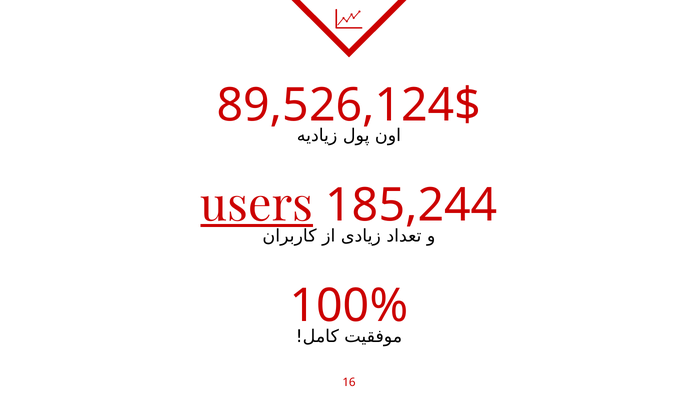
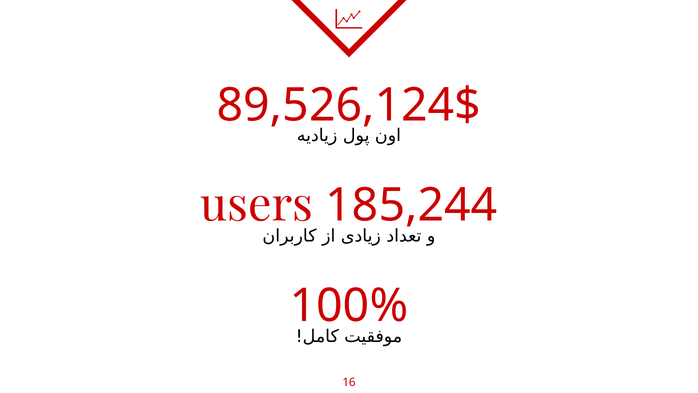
users underline: present -> none
